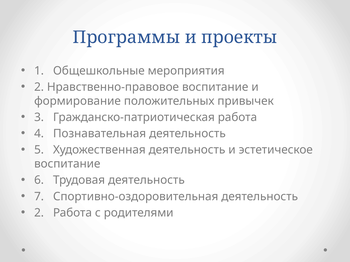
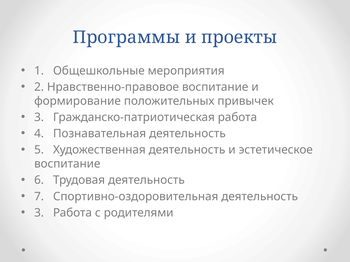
2 at (39, 213): 2 -> 3
